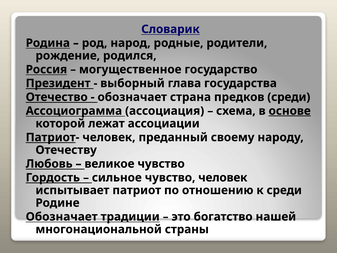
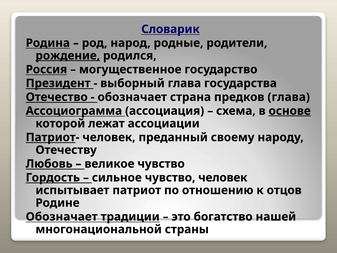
рождение underline: none -> present
предков среди: среди -> глава
к среди: среди -> отцов
